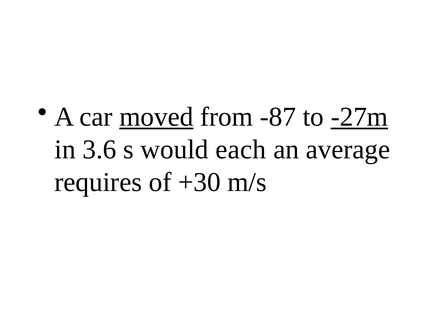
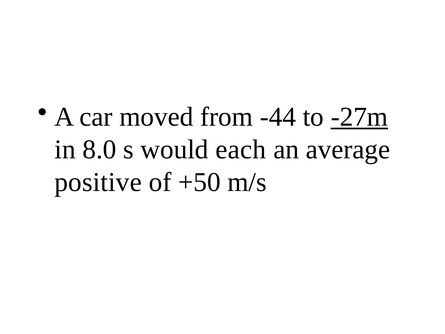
moved underline: present -> none
-87: -87 -> -44
3.6: 3.6 -> 8.0
requires: requires -> positive
+30: +30 -> +50
